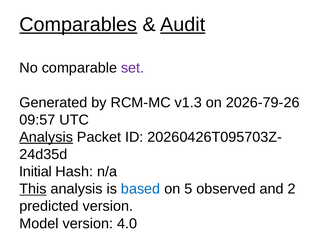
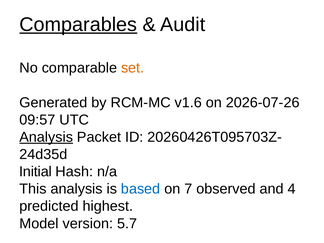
Audit underline: present -> none
set colour: purple -> orange
v1.3: v1.3 -> v1.6
2026-79-26: 2026-79-26 -> 2026-07-26
This underline: present -> none
5: 5 -> 7
2: 2 -> 4
predicted version: version -> highest
4.0: 4.0 -> 5.7
